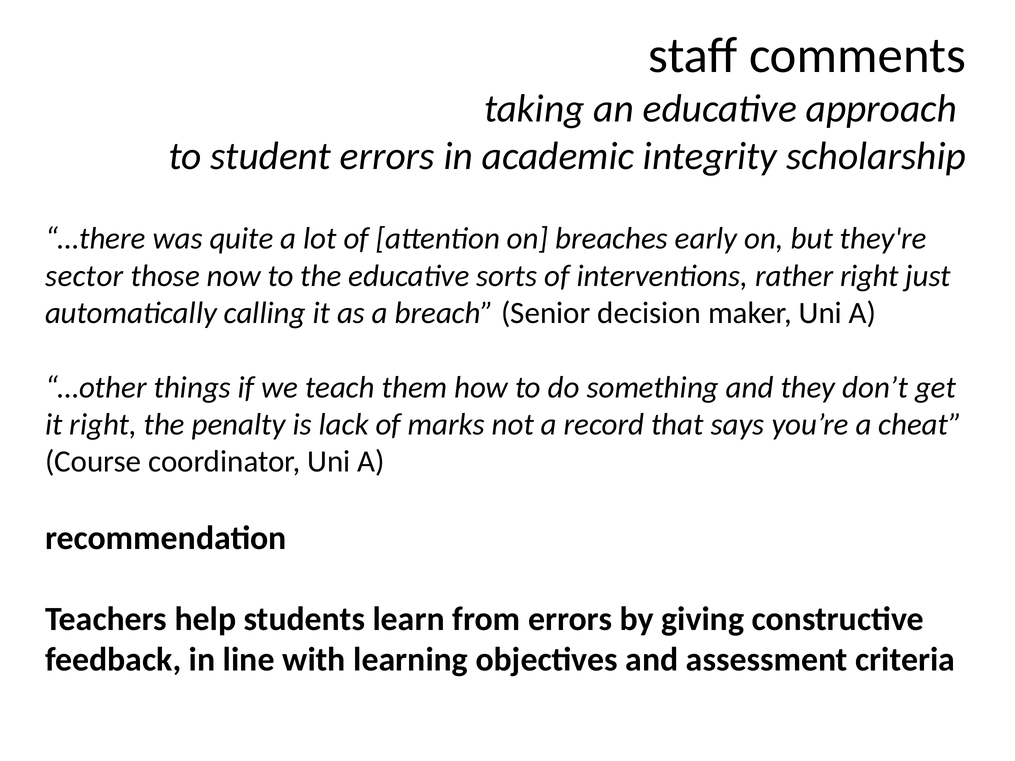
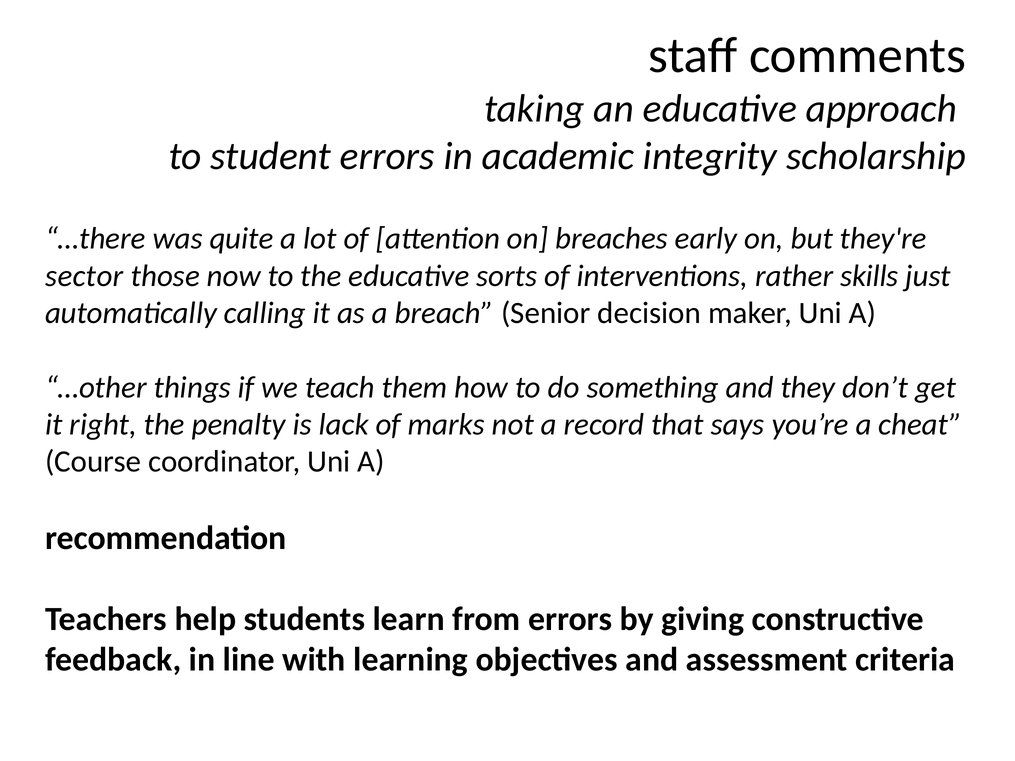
rather right: right -> skills
